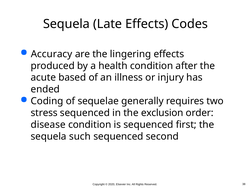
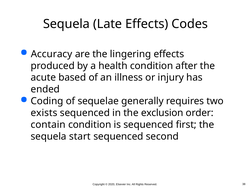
stress: stress -> exists
disease: disease -> contain
such: such -> start
